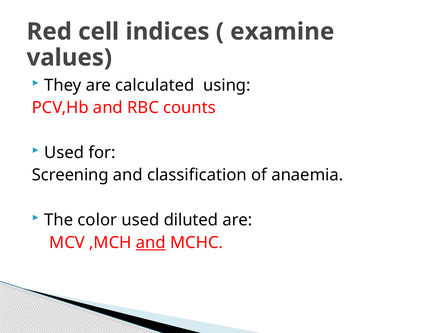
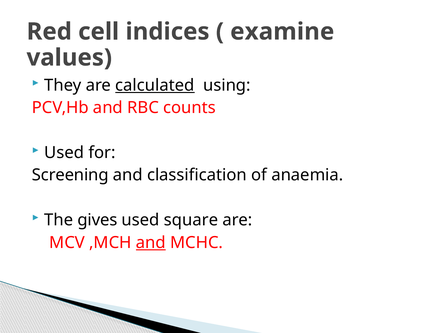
calculated underline: none -> present
color: color -> gives
diluted: diluted -> square
